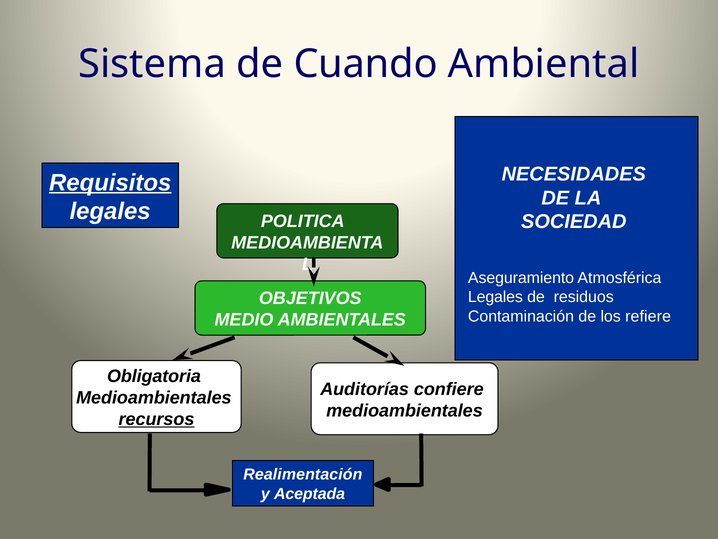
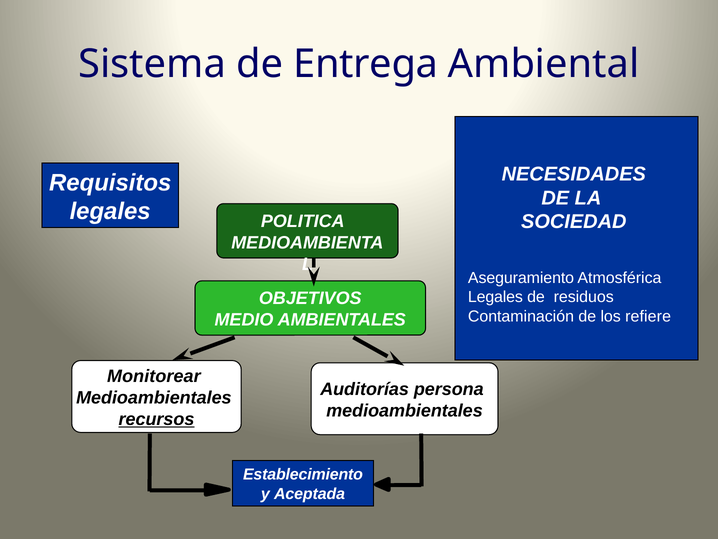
Cuando: Cuando -> Entrega
Requisitos underline: present -> none
Obligatoria: Obligatoria -> Monitorear
confiere: confiere -> persona
Realimentación: Realimentación -> Establecimiento
